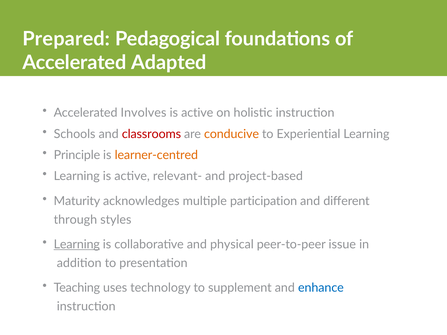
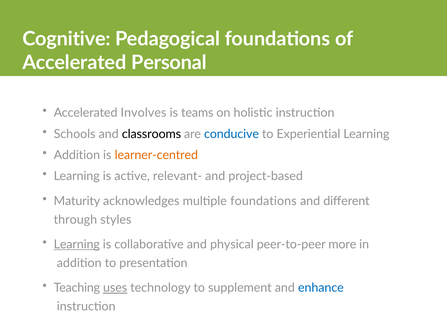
Prepared: Prepared -> Cognitive
Adapted: Adapted -> Personal
active at (197, 113): active -> teams
classrooms colour: red -> black
conducive colour: orange -> blue
Principle at (77, 155): Principle -> Addition
multiple participation: participation -> foundations
issue: issue -> more
uses underline: none -> present
